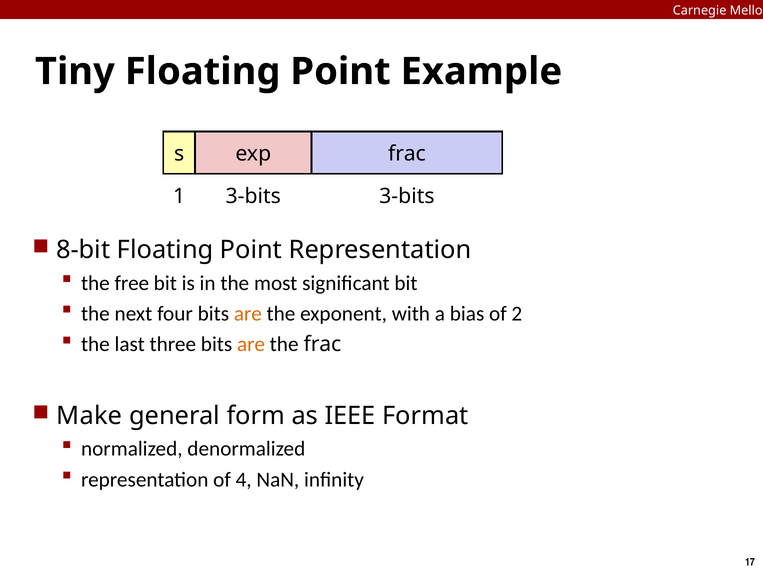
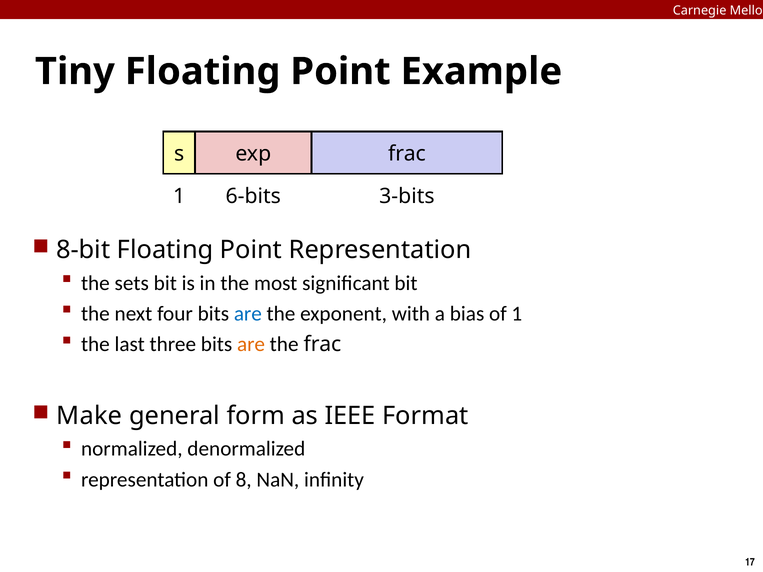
1 3-bits: 3-bits -> 6-bits
free: free -> sets
are at (248, 314) colour: orange -> blue
of 2: 2 -> 1
4: 4 -> 8
